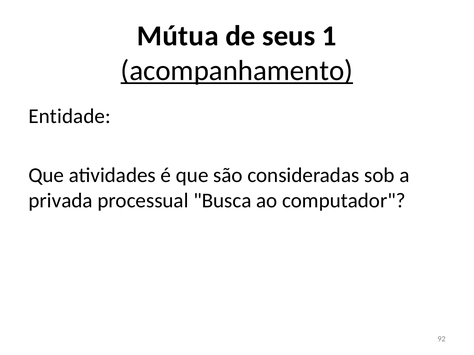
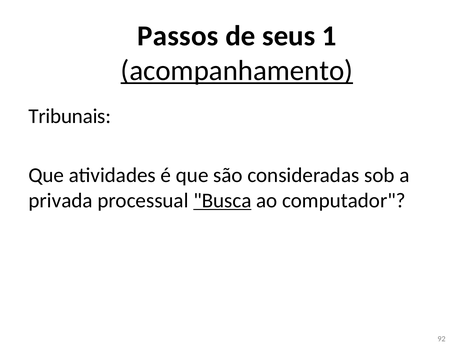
Mútua: Mútua -> Passos
Entidade: Entidade -> Tribunais
Busca underline: none -> present
